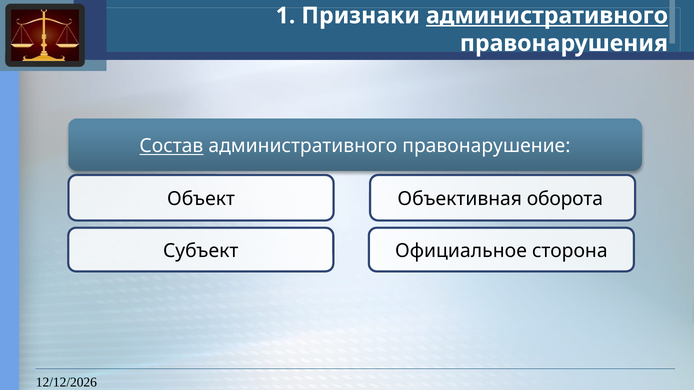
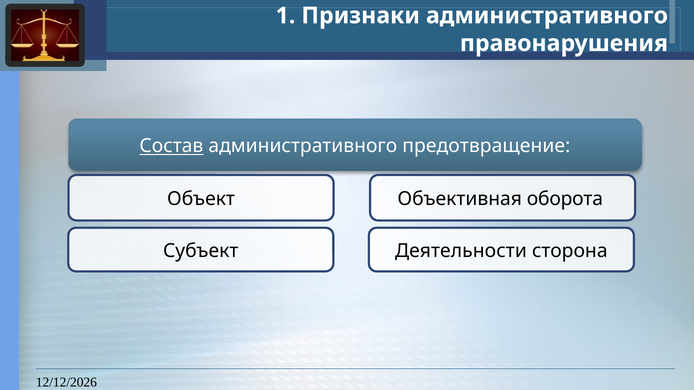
административного at (547, 16) underline: present -> none
правонарушение: правонарушение -> предотвращение
Официальное: Официальное -> Деятельности
